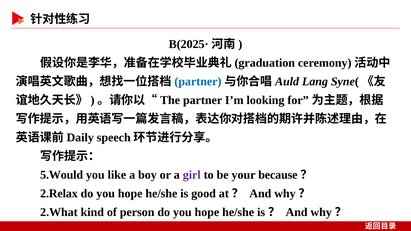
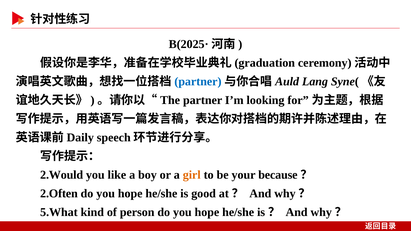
5.Would: 5.Would -> 2.Would
girl colour: purple -> orange
2.Relax: 2.Relax -> 2.Often
2.What: 2.What -> 5.What
